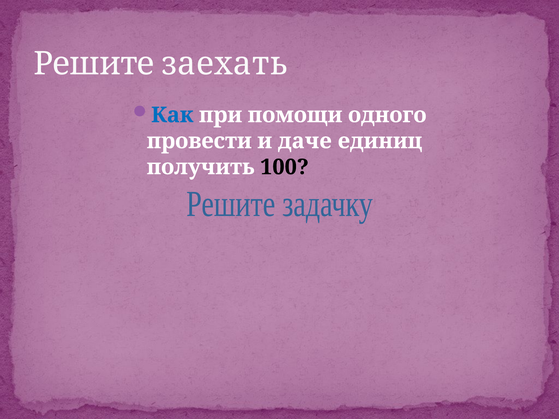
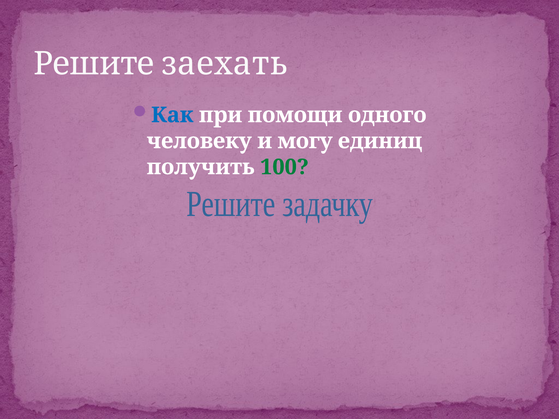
провести: провести -> человеку
даче: даче -> могу
100 colour: black -> green
